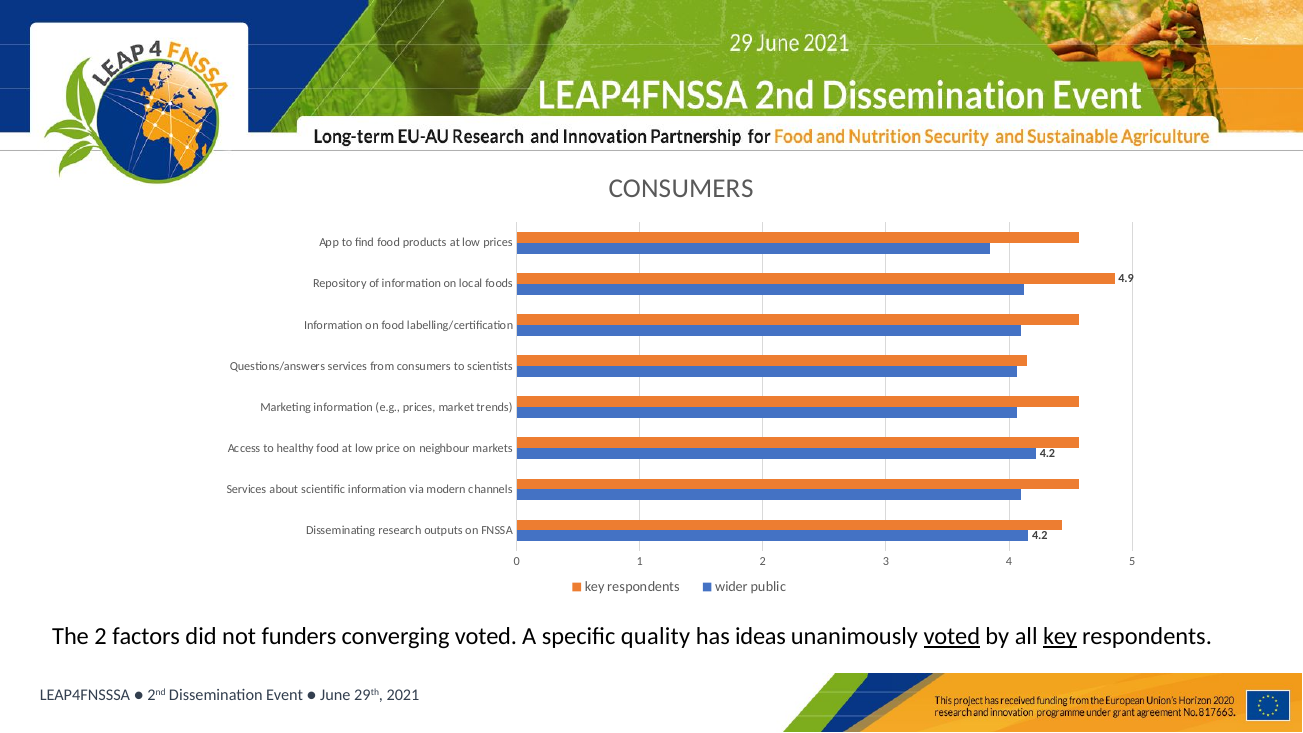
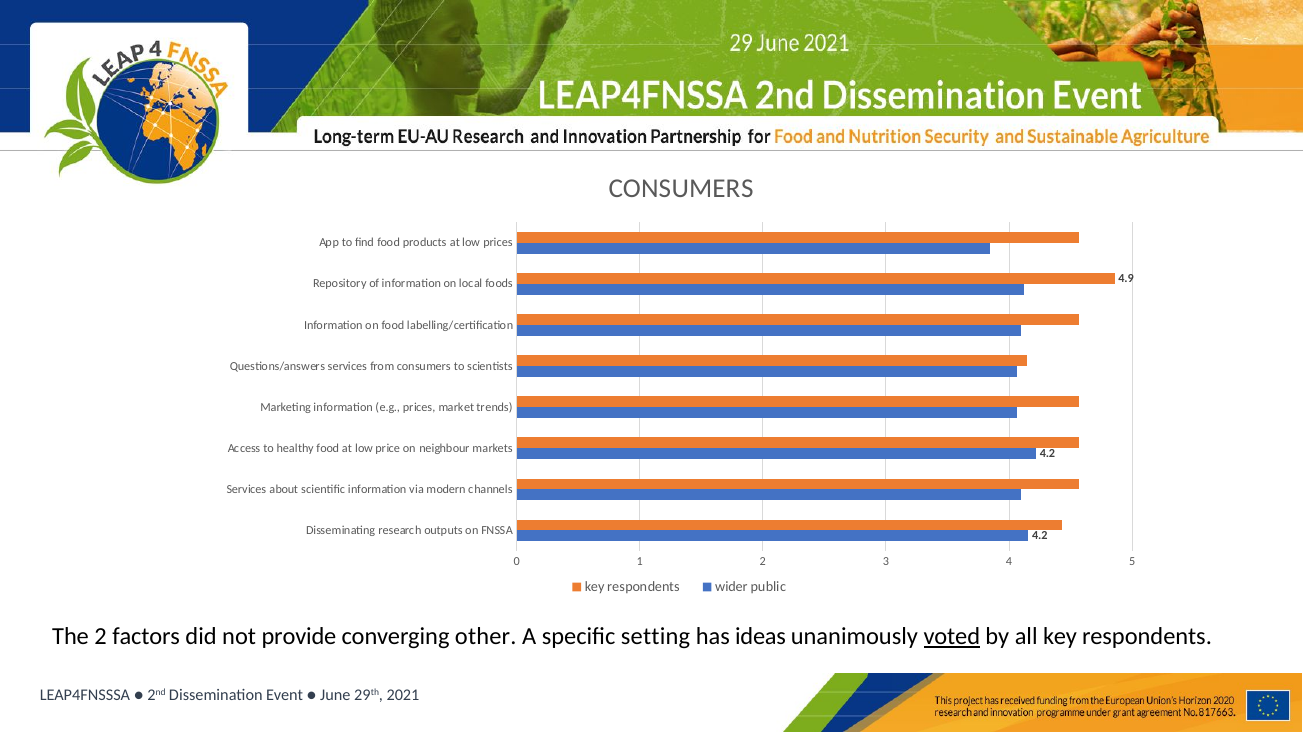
funders: funders -> provide
converging voted: voted -> other
quality: quality -> setting
key at (1060, 636) underline: present -> none
